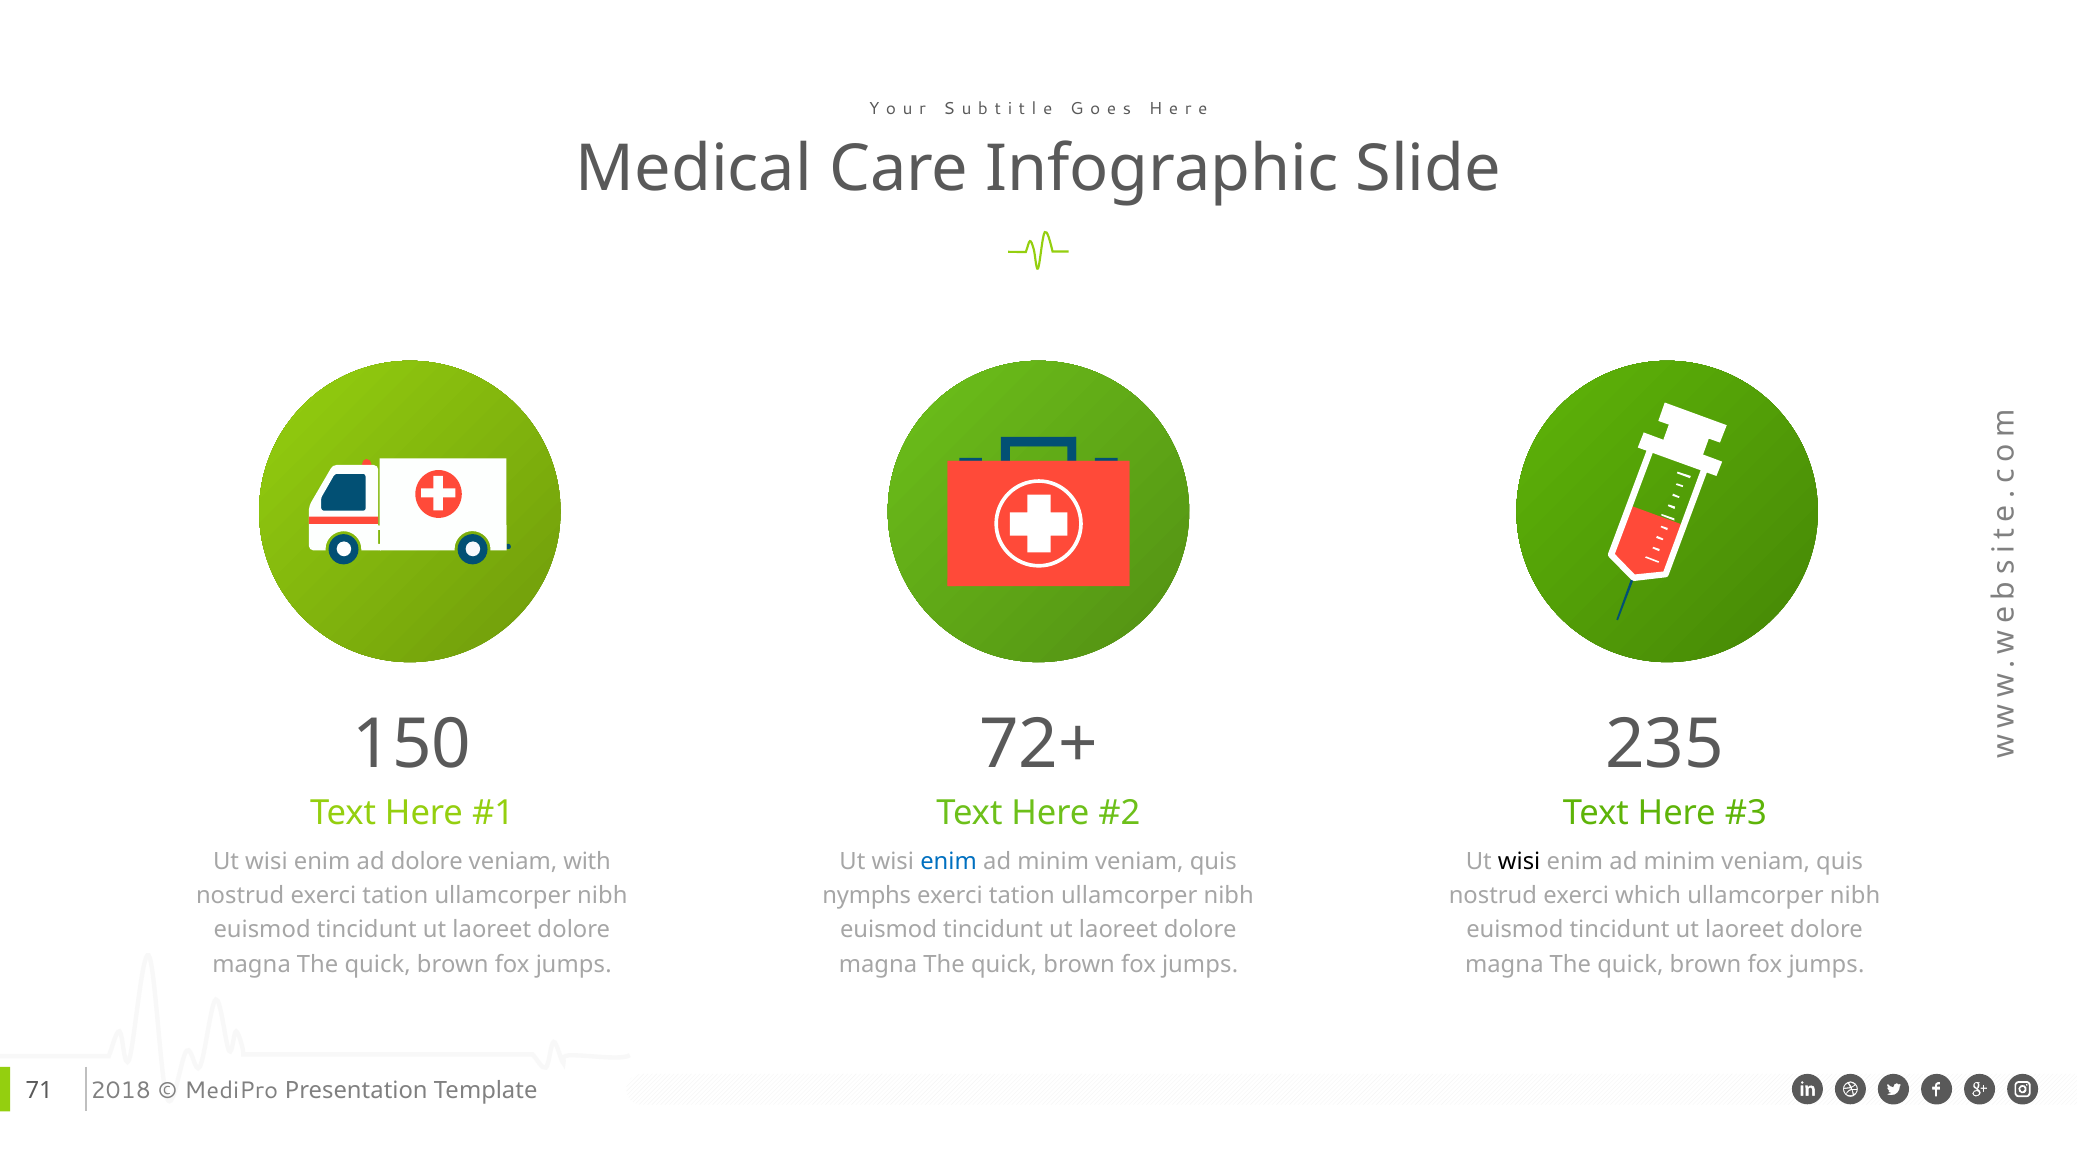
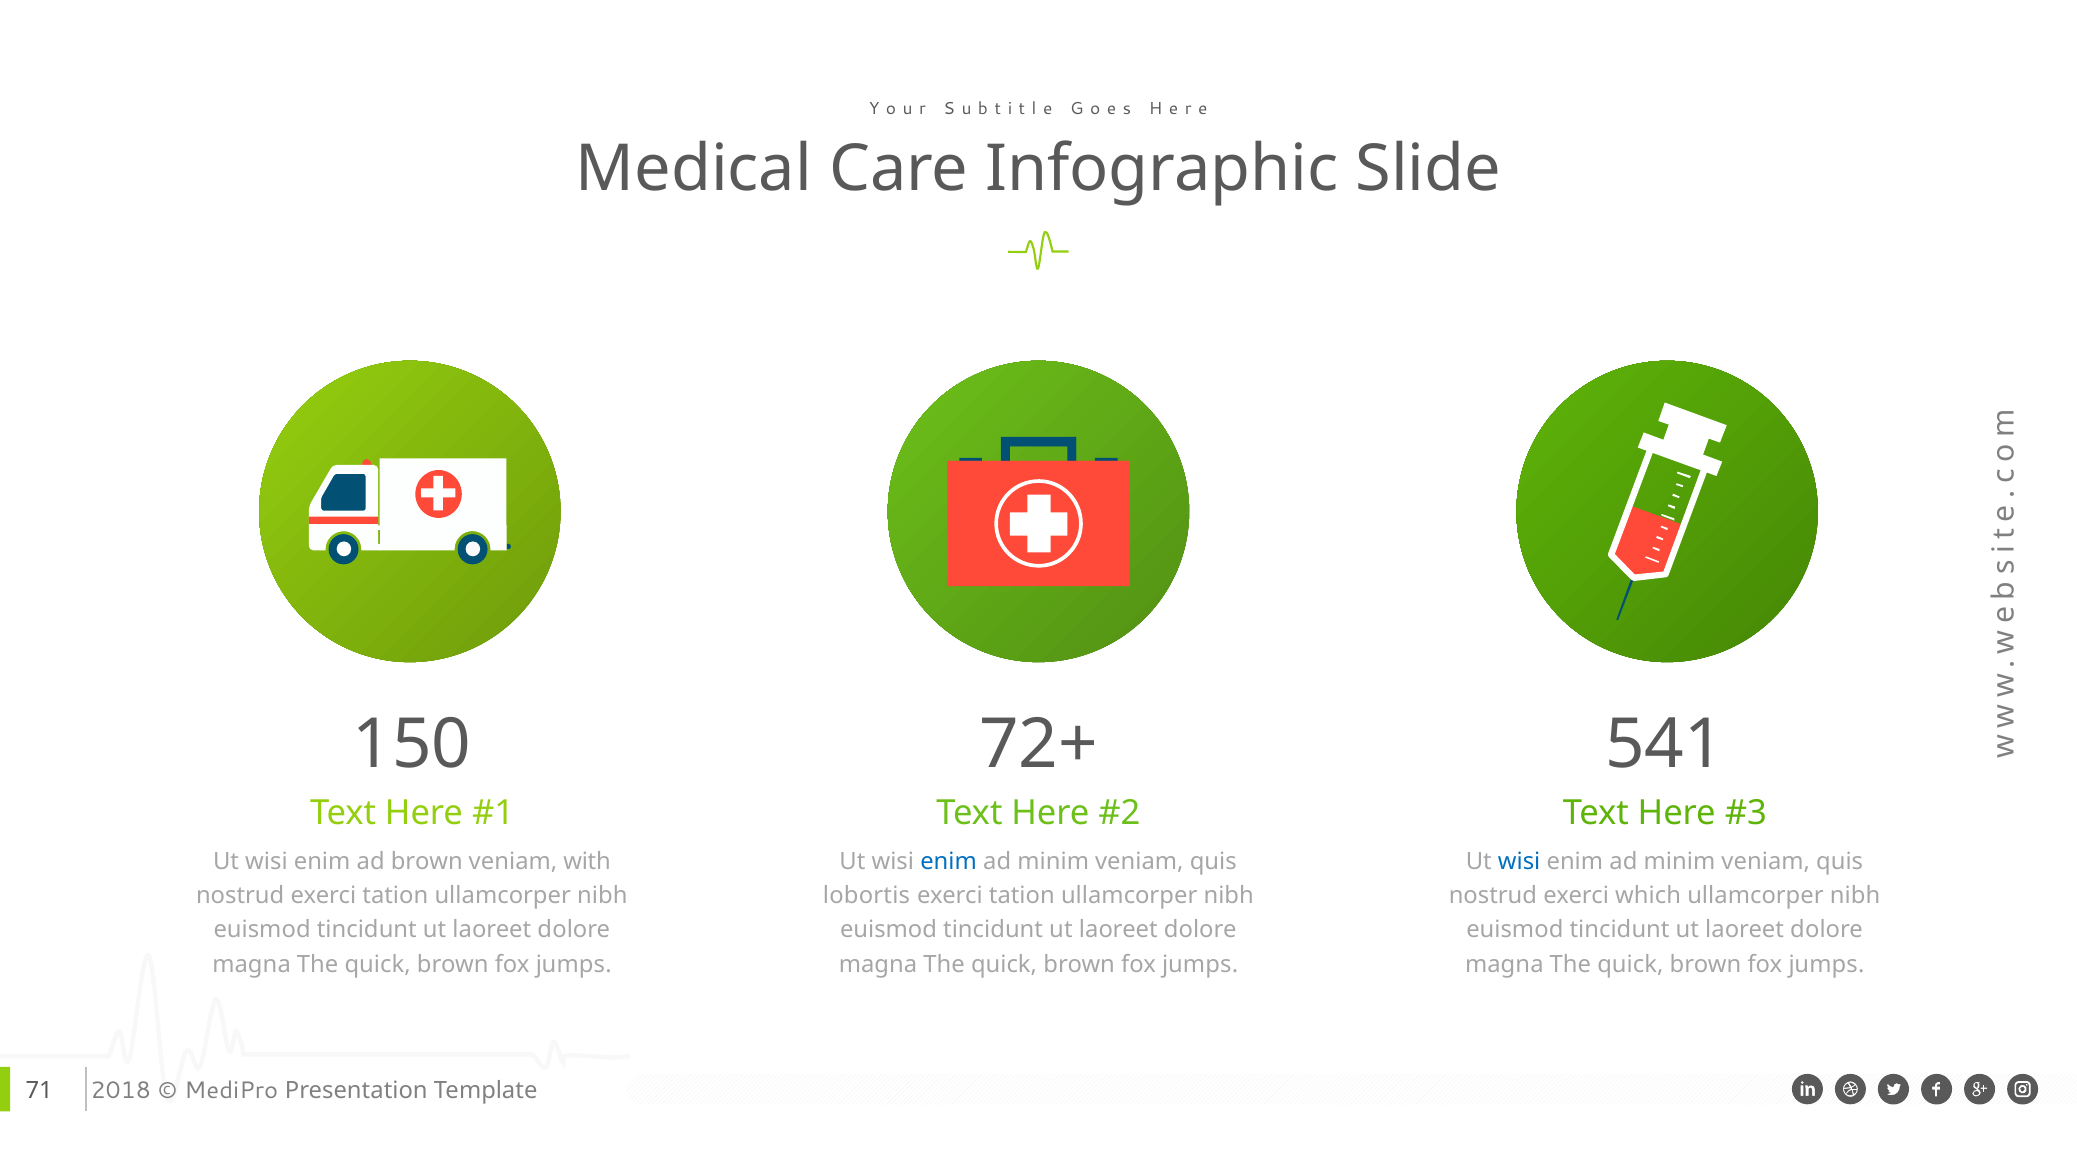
235: 235 -> 541
ad dolore: dolore -> brown
wisi at (1519, 862) colour: black -> blue
nymphs: nymphs -> lobortis
